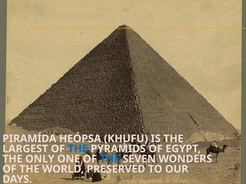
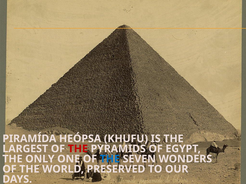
THE at (78, 149) colour: blue -> red
